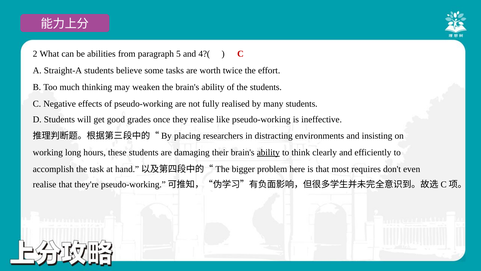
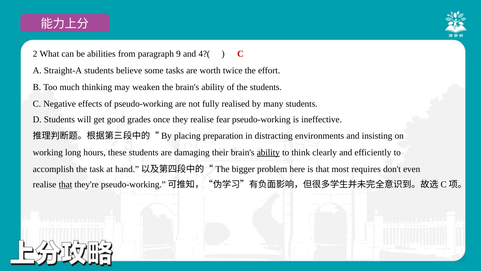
5: 5 -> 9
like: like -> fear
researchers: researchers -> preparation
that at (65, 184) underline: none -> present
